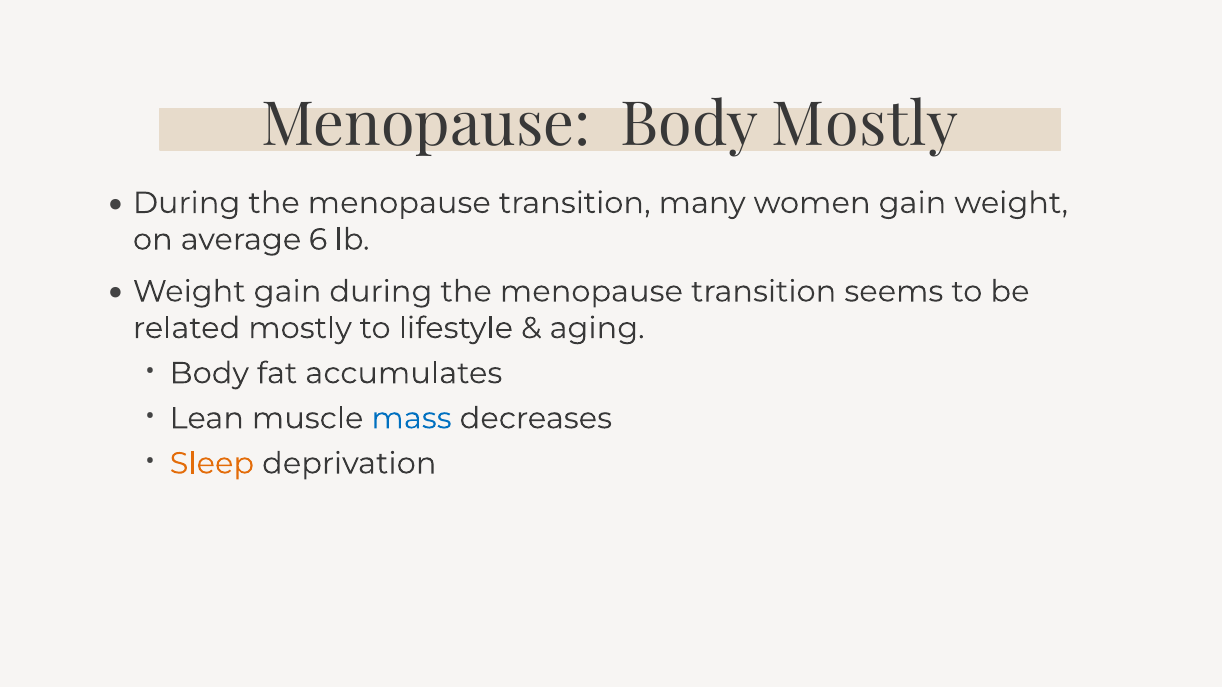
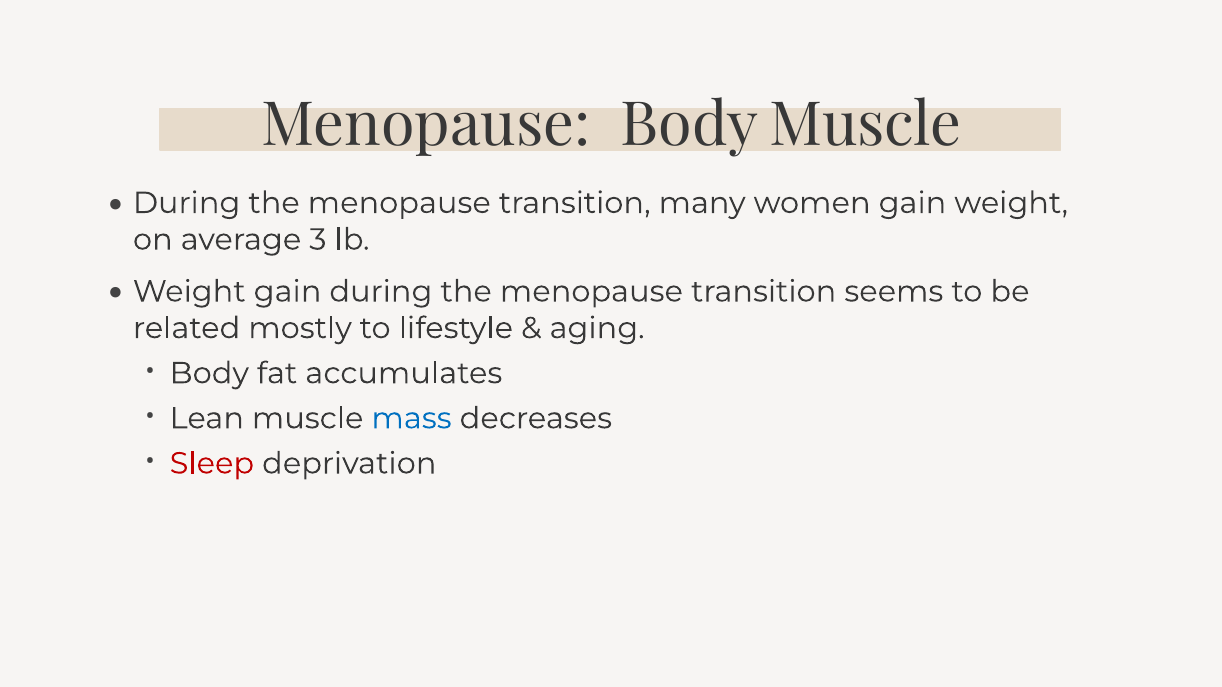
Body Mostly: Mostly -> Muscle
6: 6 -> 3
Sleep colour: orange -> red
